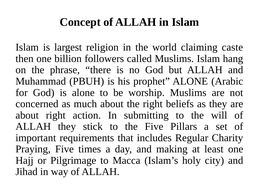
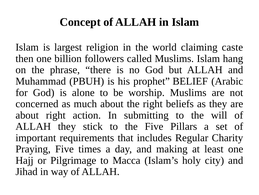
prophet ALONE: ALONE -> BELIEF
